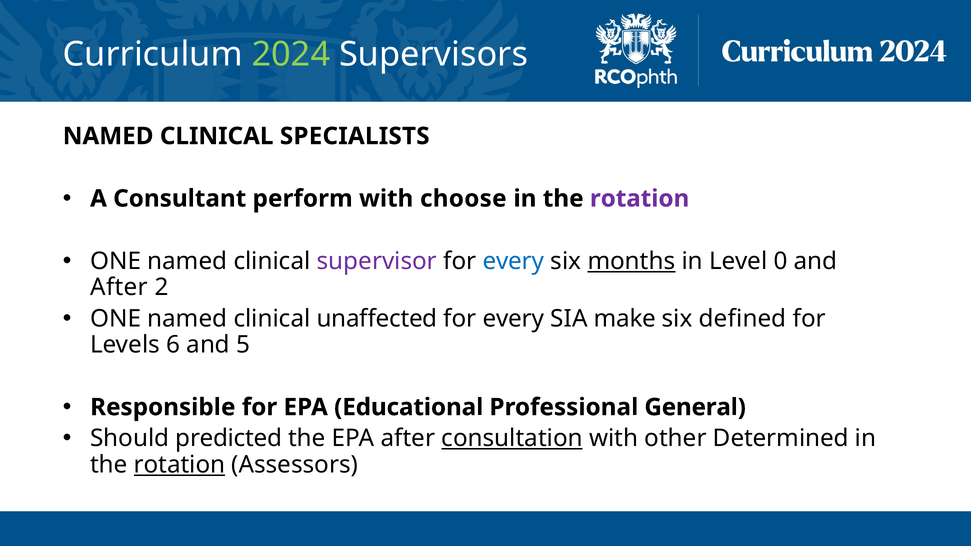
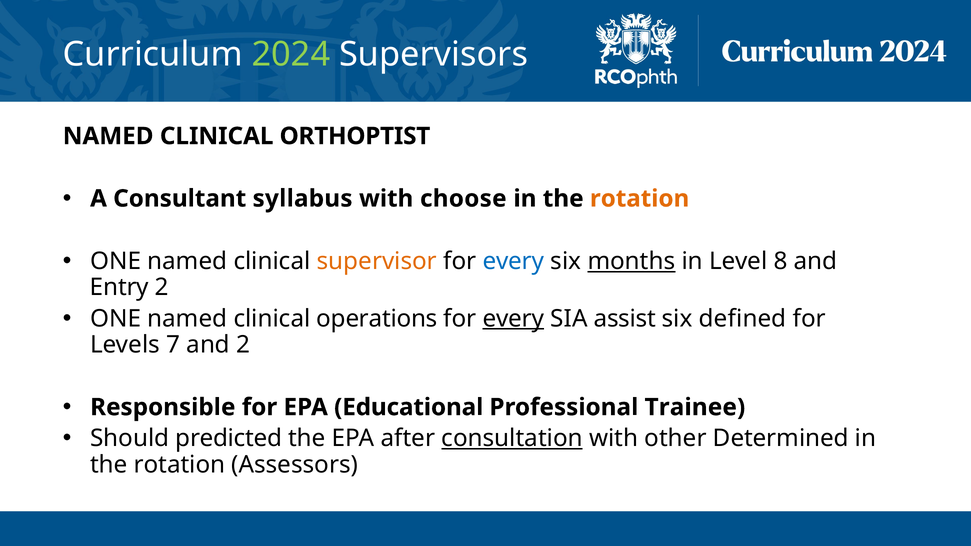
SPECIALISTS: SPECIALISTS -> ORTHOPTIST
perform: perform -> syllabus
rotation at (640, 199) colour: purple -> orange
supervisor colour: purple -> orange
0: 0 -> 8
After at (119, 287): After -> Entry
unaffected: unaffected -> operations
every at (513, 319) underline: none -> present
make: make -> assist
6: 6 -> 7
and 5: 5 -> 2
General: General -> Trainee
rotation at (179, 465) underline: present -> none
